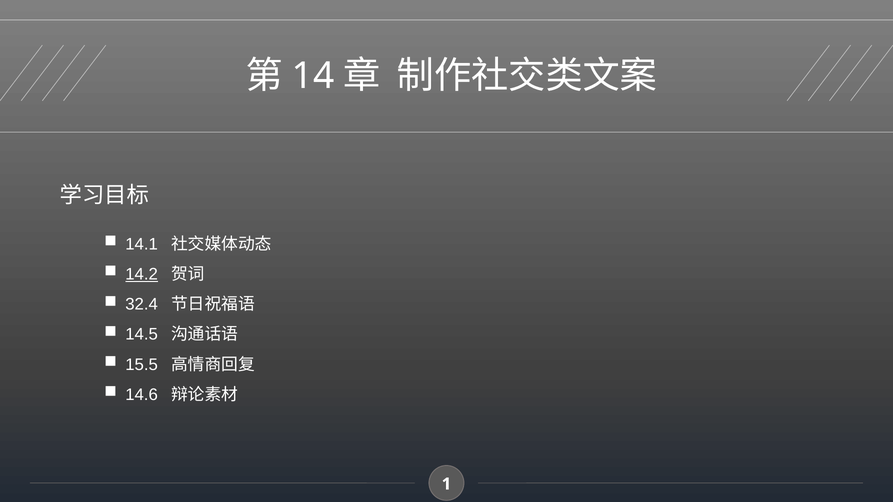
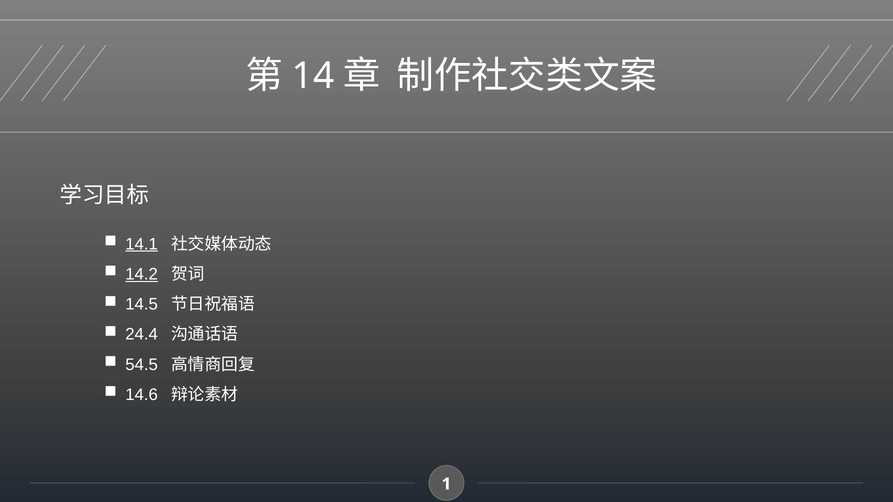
14.1 underline: none -> present
32.4: 32.4 -> 14.5
14.5: 14.5 -> 24.4
15.5: 15.5 -> 54.5
